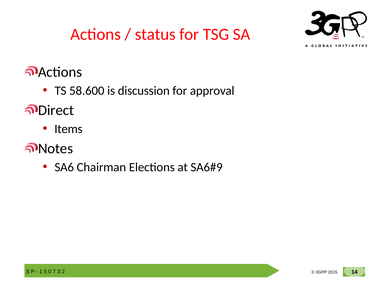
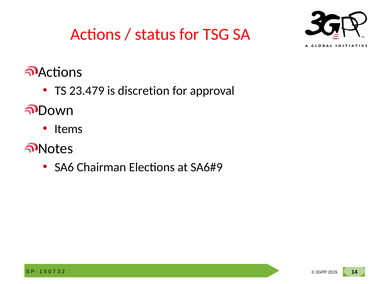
58.600: 58.600 -> 23.479
discussion: discussion -> discretion
Direct: Direct -> Down
